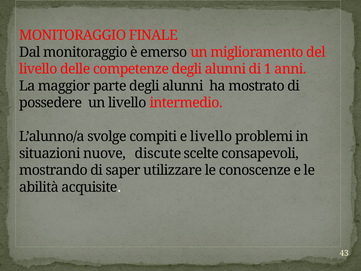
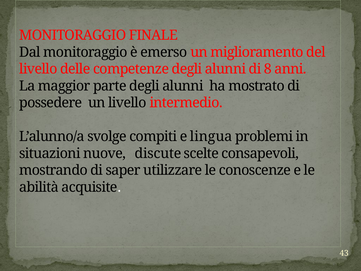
1: 1 -> 8
e livello: livello -> lingua
